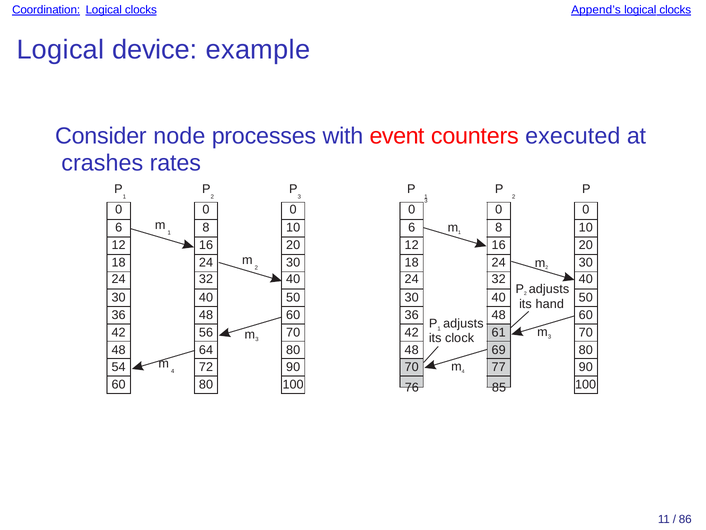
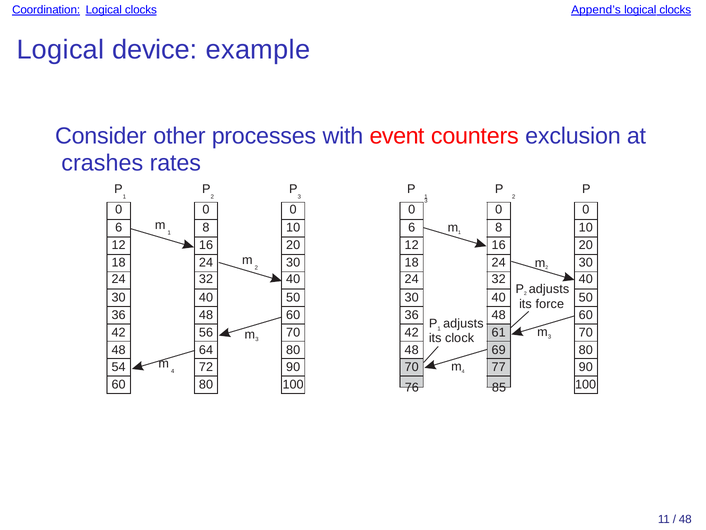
node: node -> other
executed: executed -> exclusion
hand: hand -> force
86 at (685, 519): 86 -> 48
